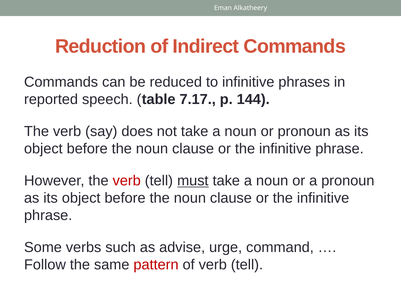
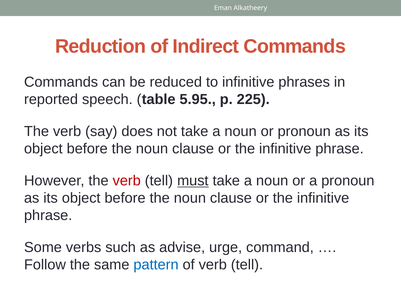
7.17: 7.17 -> 5.95
144: 144 -> 225
pattern colour: red -> blue
